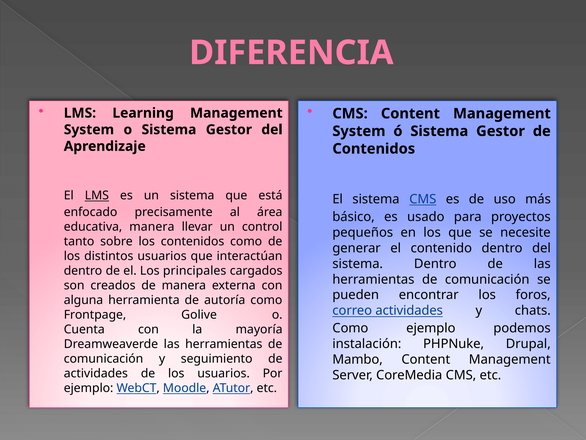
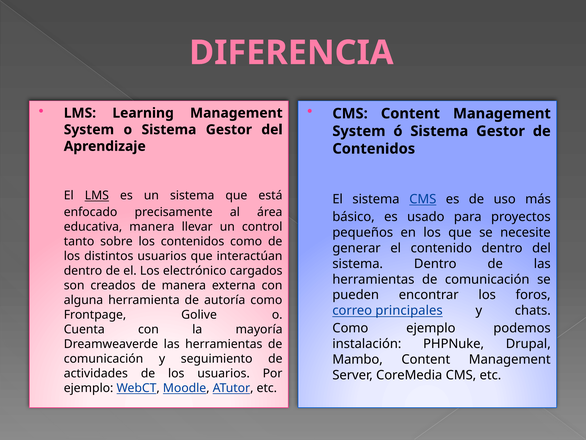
principales: principales -> electrónico
correo actividades: actividades -> principales
